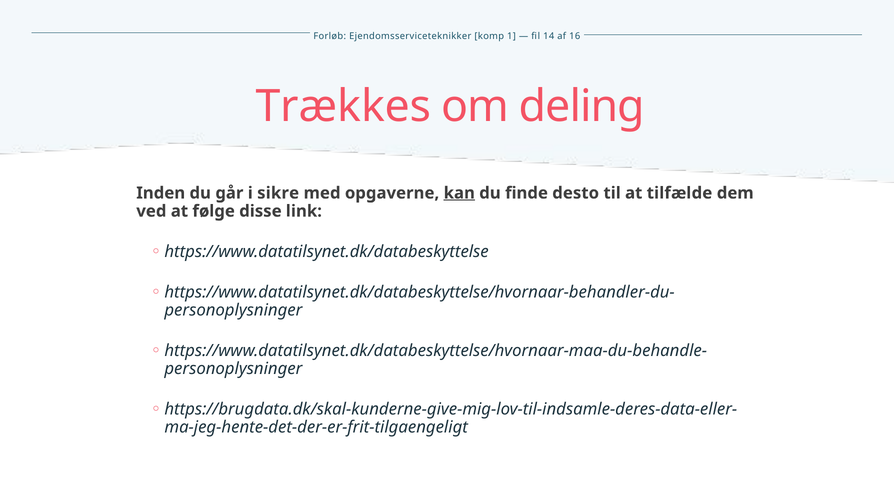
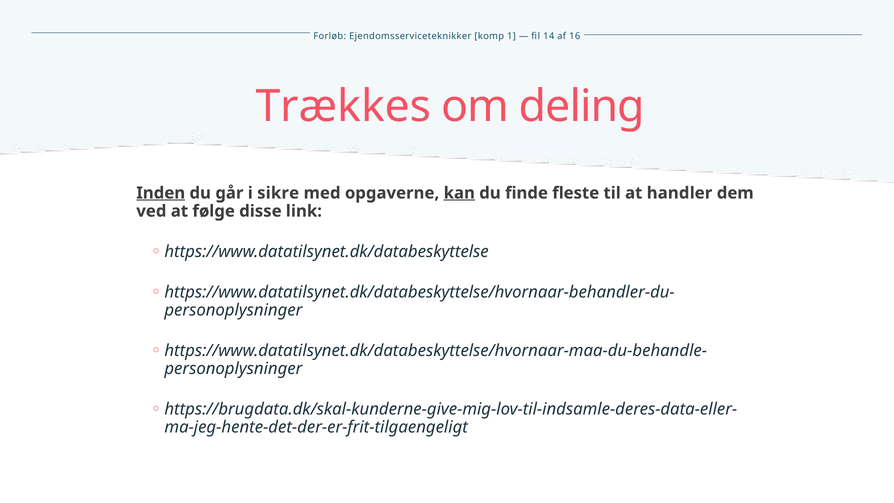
Inden underline: none -> present
desto: desto -> fleste
tilfælde: tilfælde -> handler
